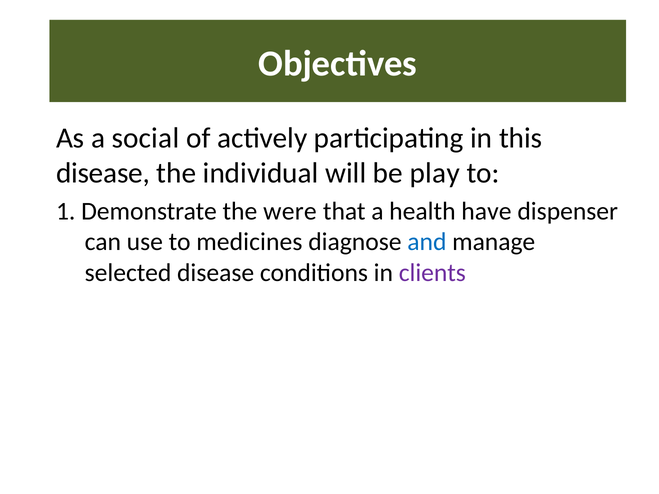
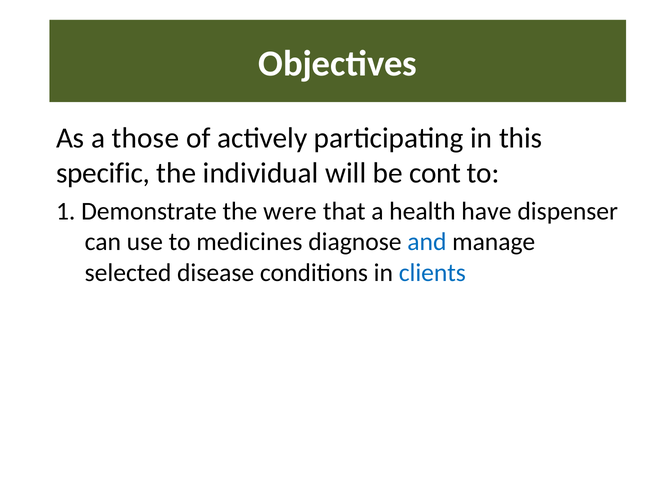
social: social -> those
disease at (103, 173): disease -> specific
play: play -> cont
clients colour: purple -> blue
